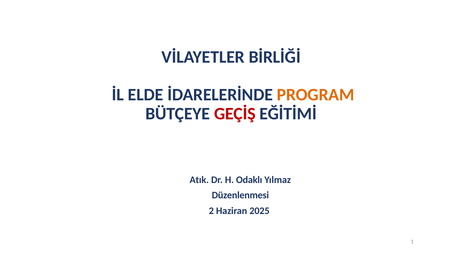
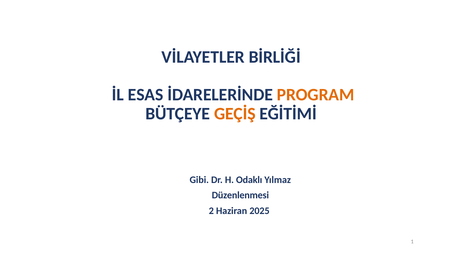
ELDE: ELDE -> ESAS
GEÇİŞ colour: red -> orange
Atık: Atık -> Gibi
